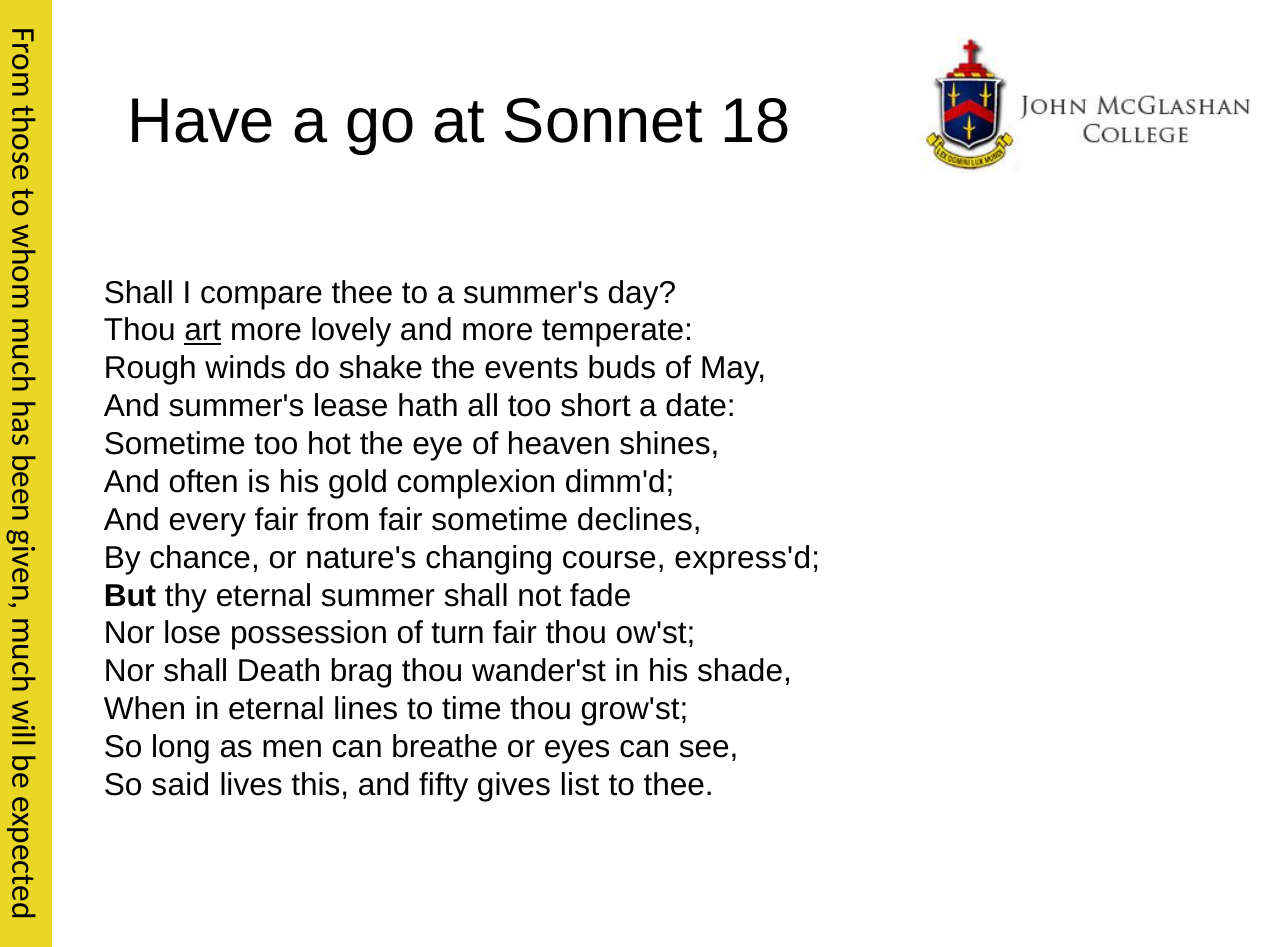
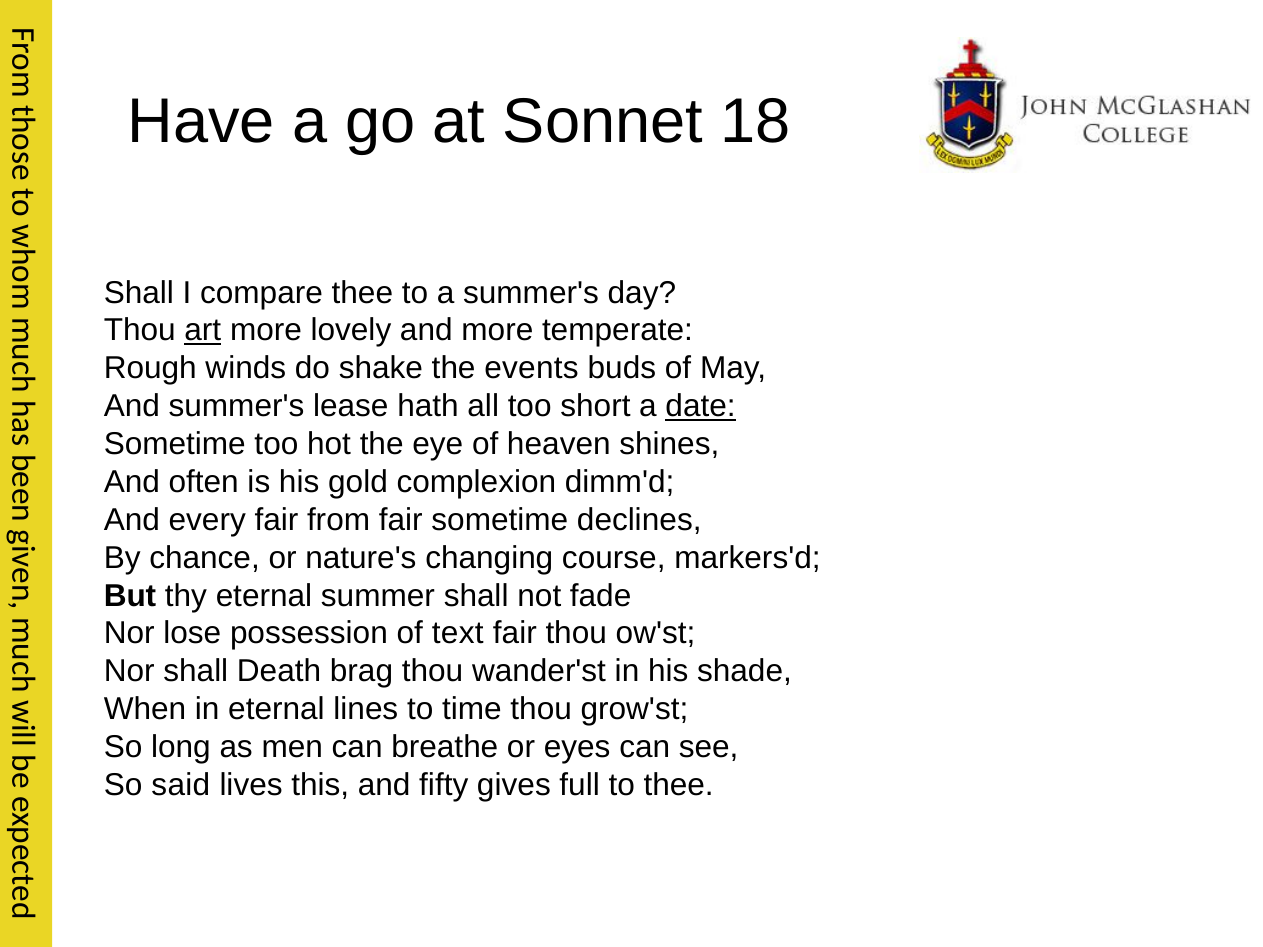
date underline: none -> present
express'd: express'd -> markers'd
turn: turn -> text
list: list -> full
